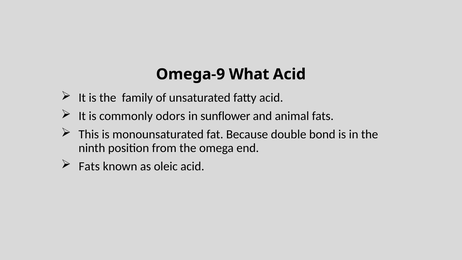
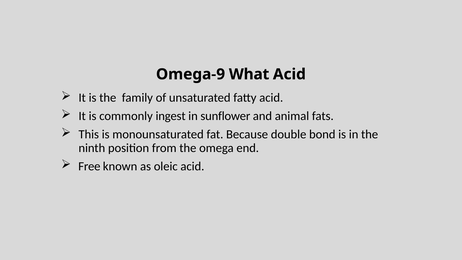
odors: odors -> ingest
Fats at (89, 166): Fats -> Free
